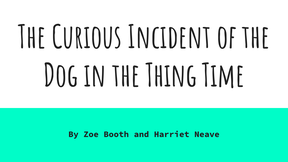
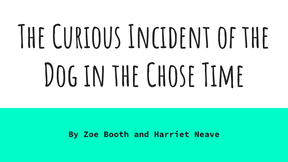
Thing: Thing -> Chose
